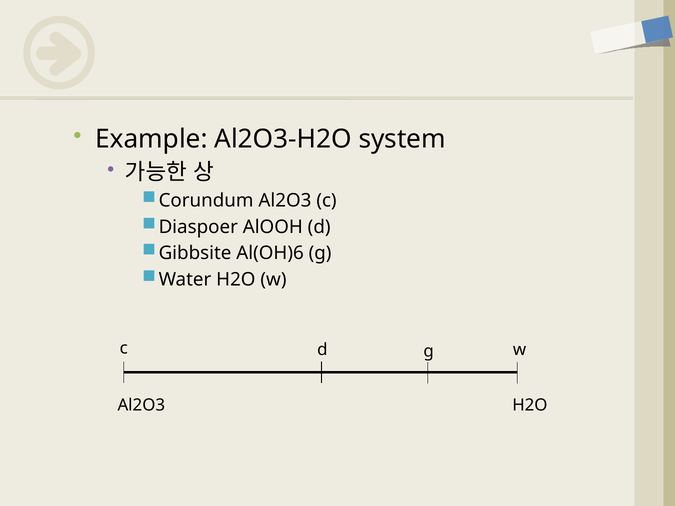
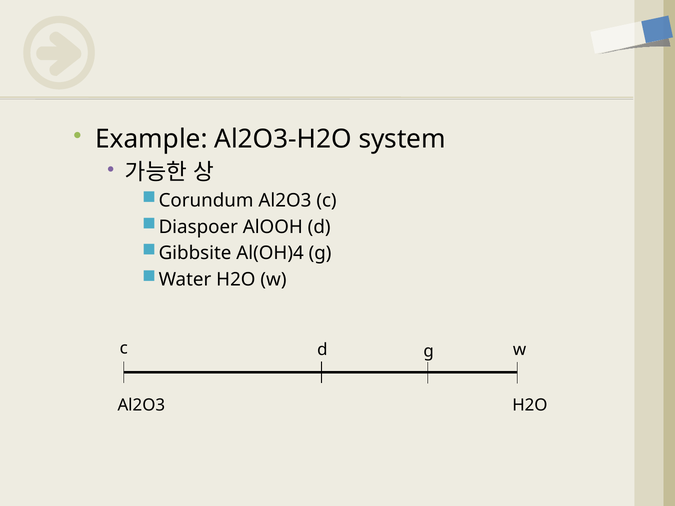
Al(OH)6: Al(OH)6 -> Al(OH)4
